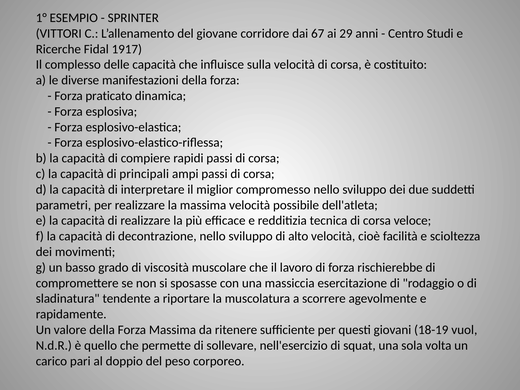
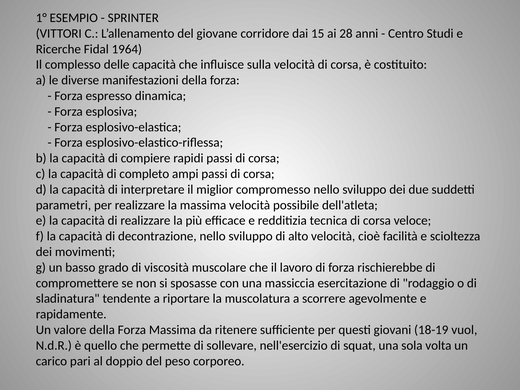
67: 67 -> 15
29: 29 -> 28
1917: 1917 -> 1964
praticato: praticato -> espresso
principali: principali -> completo
